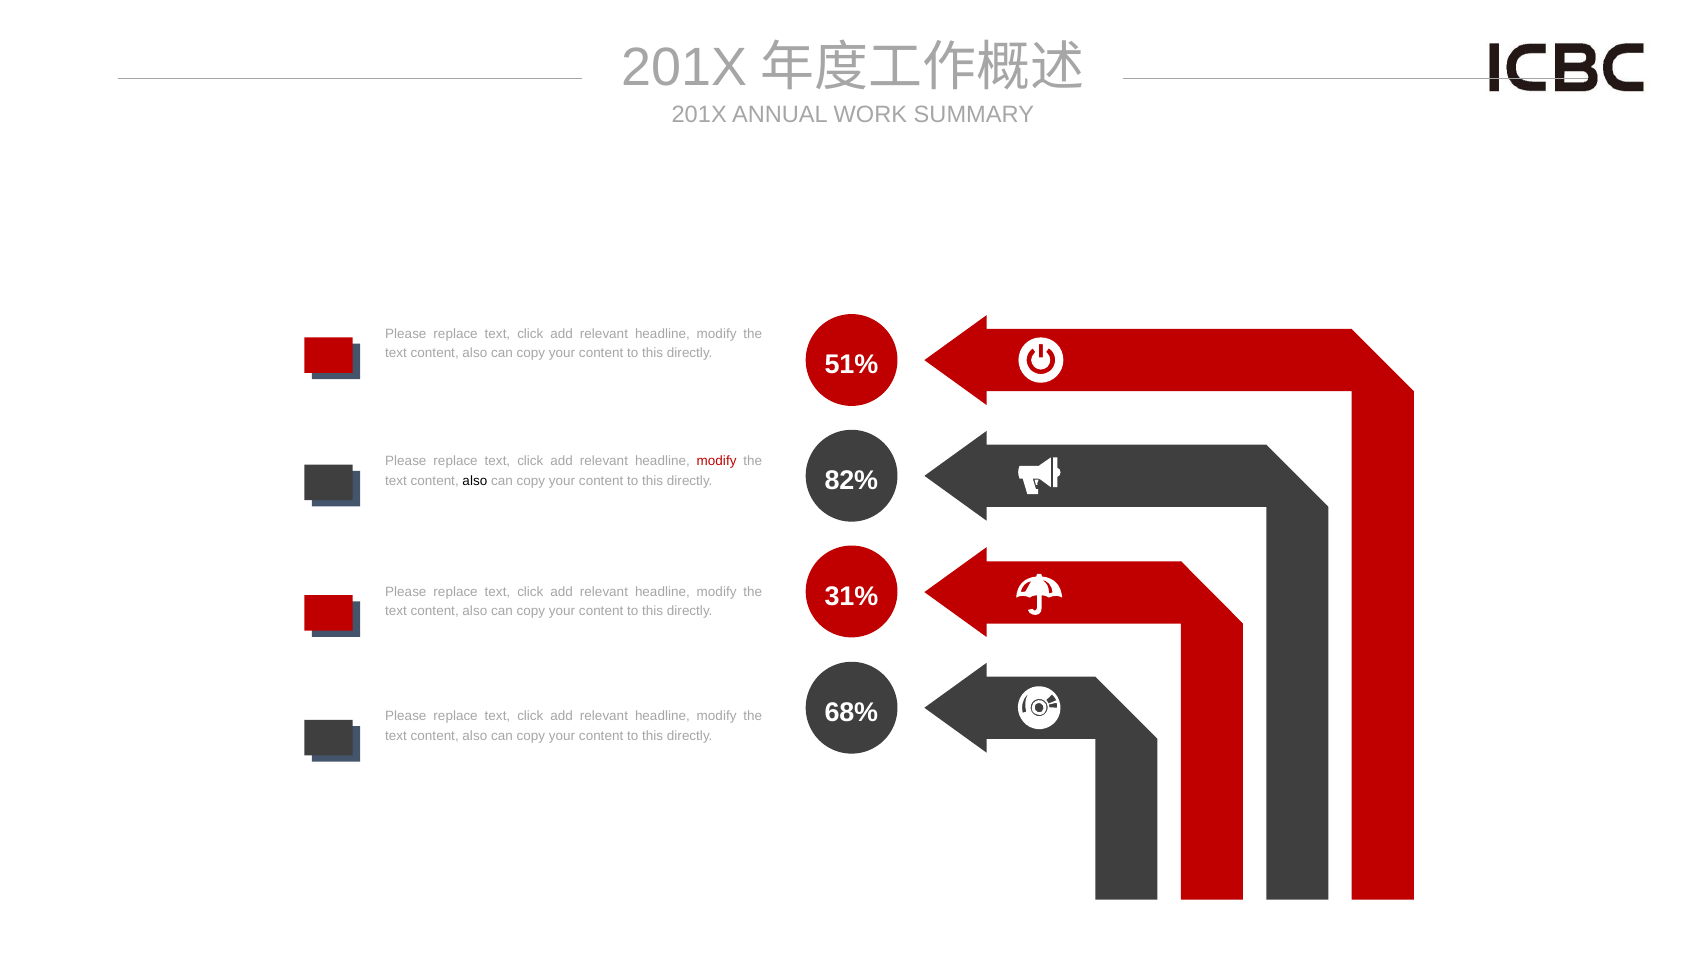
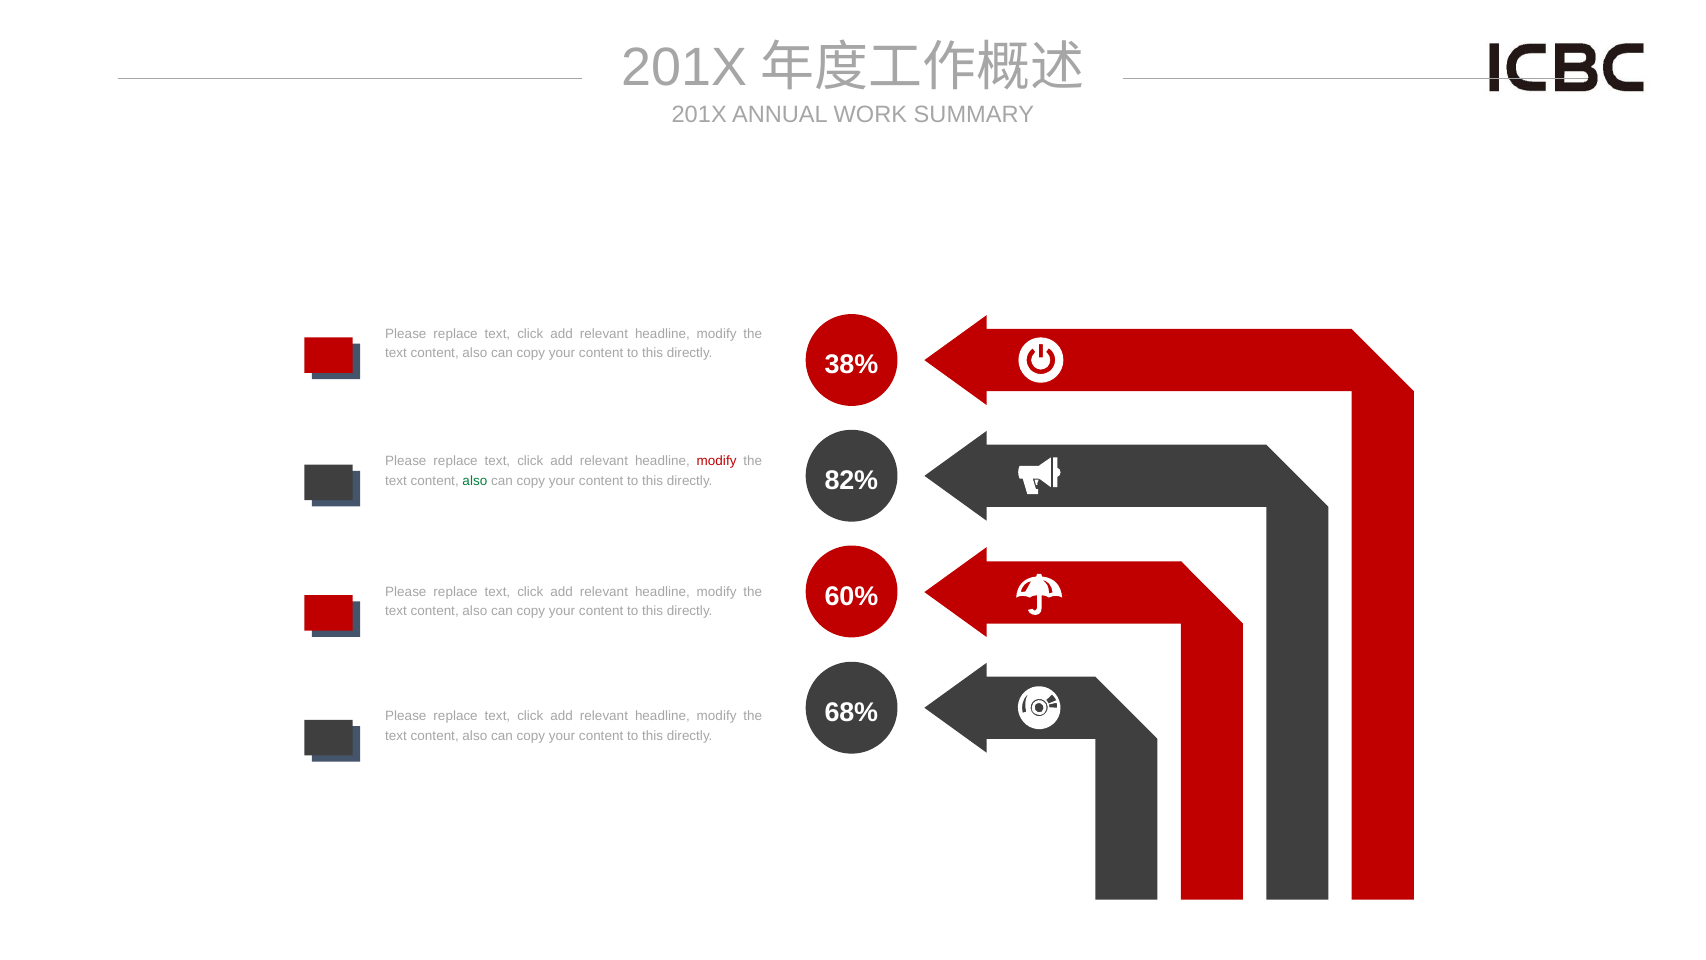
51%: 51% -> 38%
also at (475, 480) colour: black -> green
31%: 31% -> 60%
